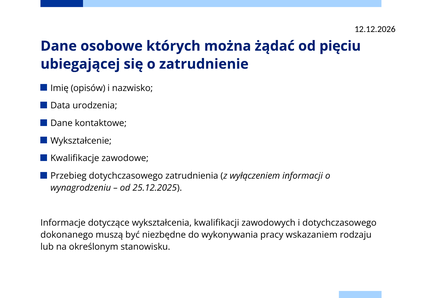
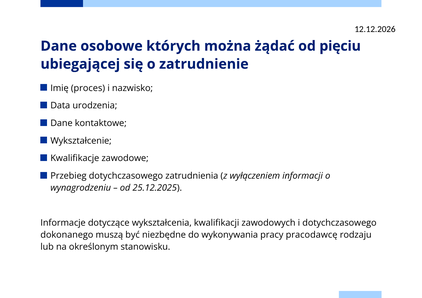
opisów: opisów -> proces
wskazaniem: wskazaniem -> pracodawcę
